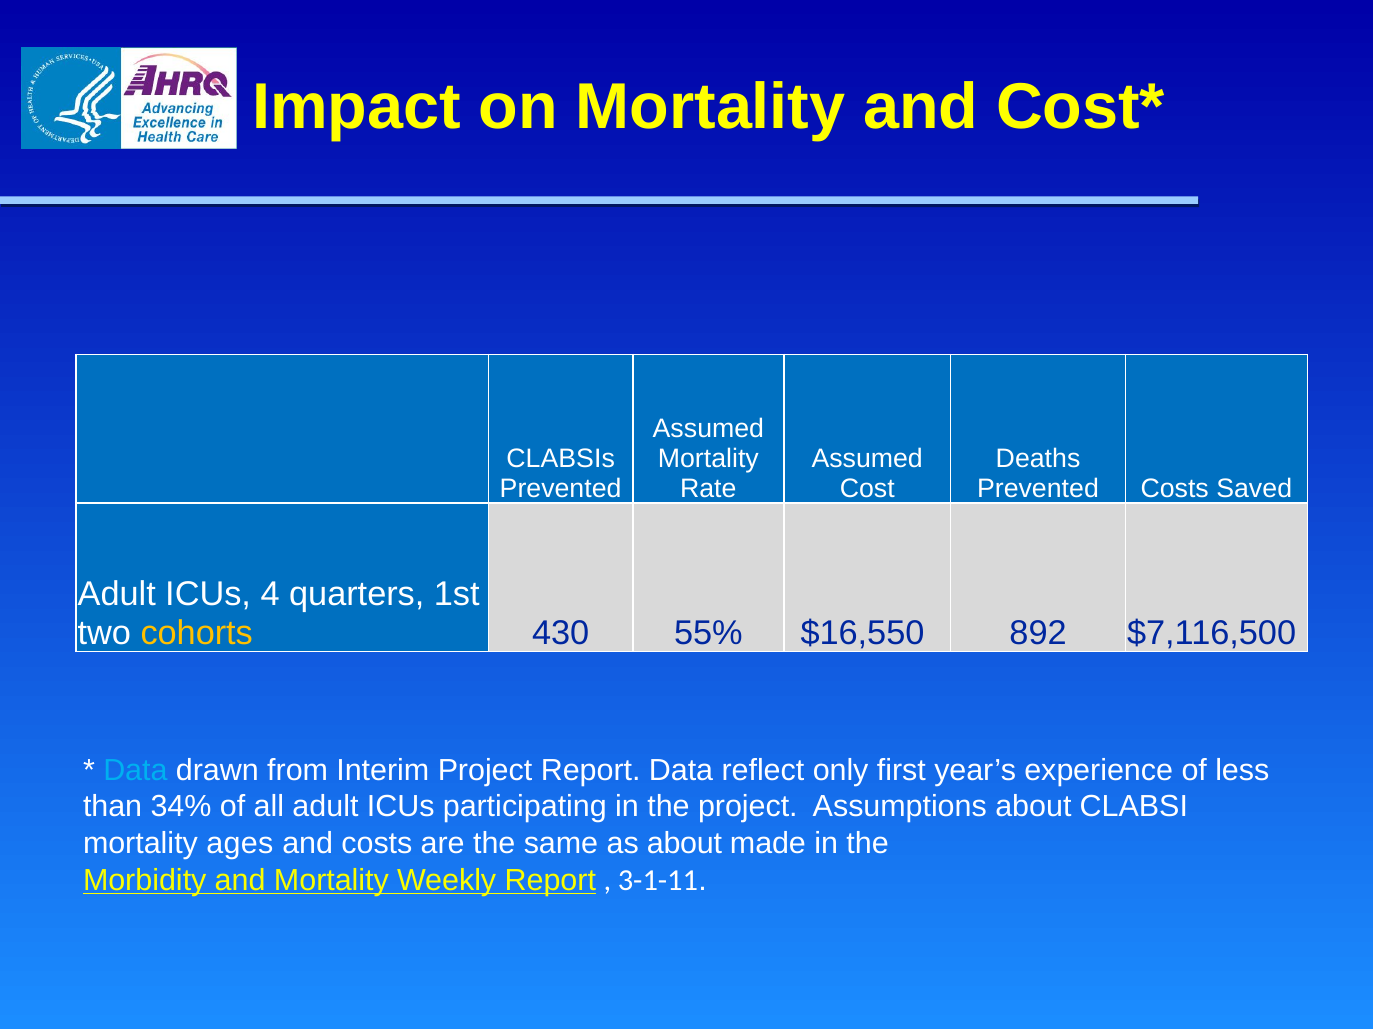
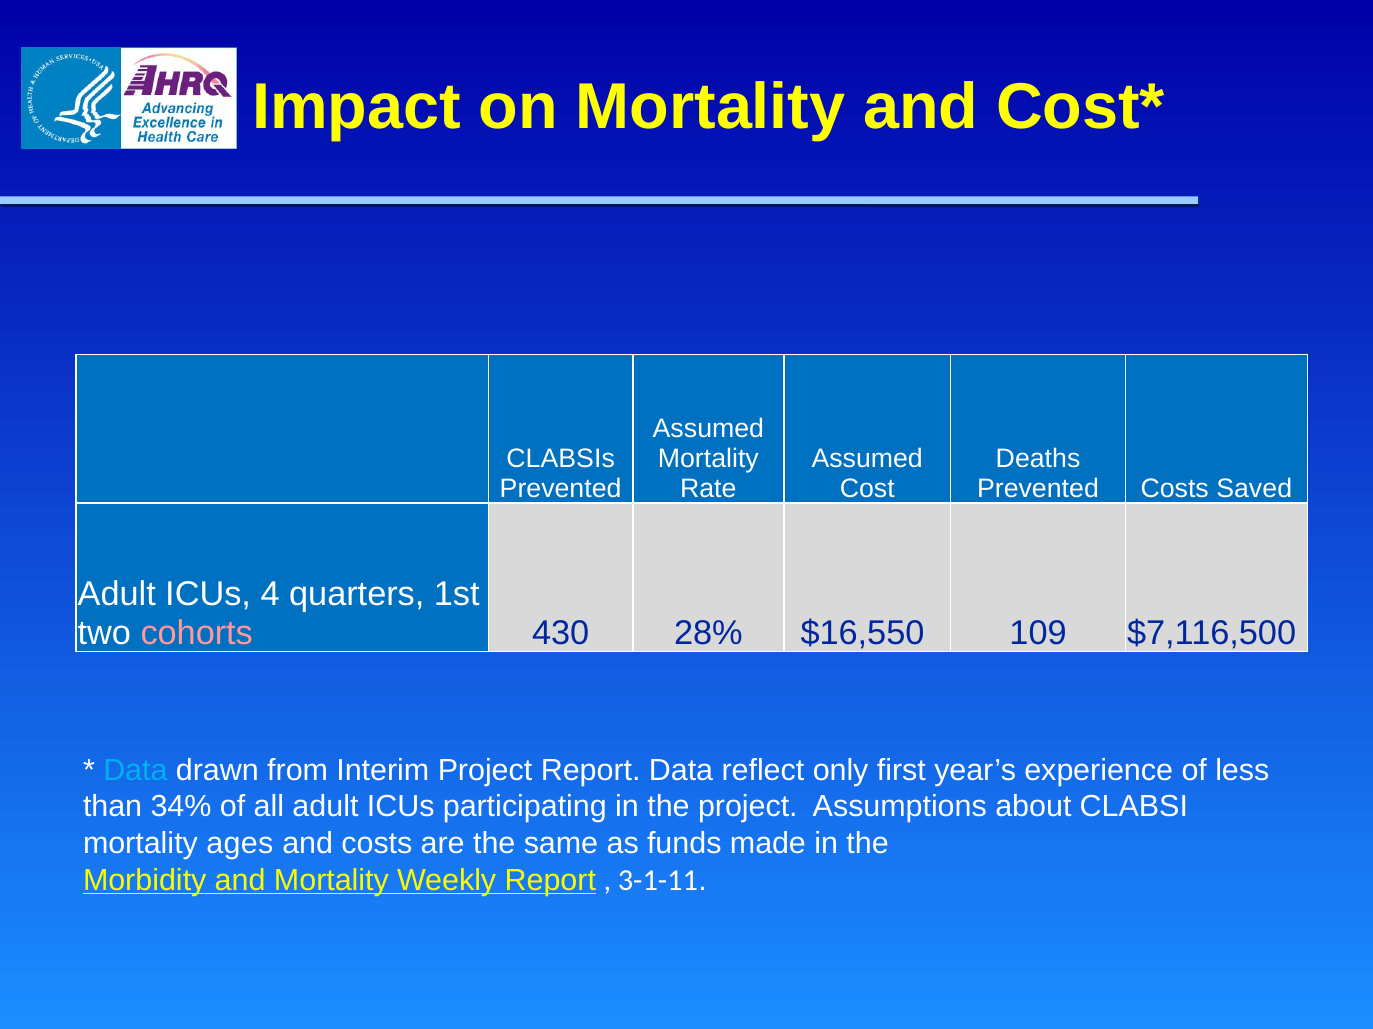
cohorts colour: yellow -> pink
55%: 55% -> 28%
892: 892 -> 109
as about: about -> funds
